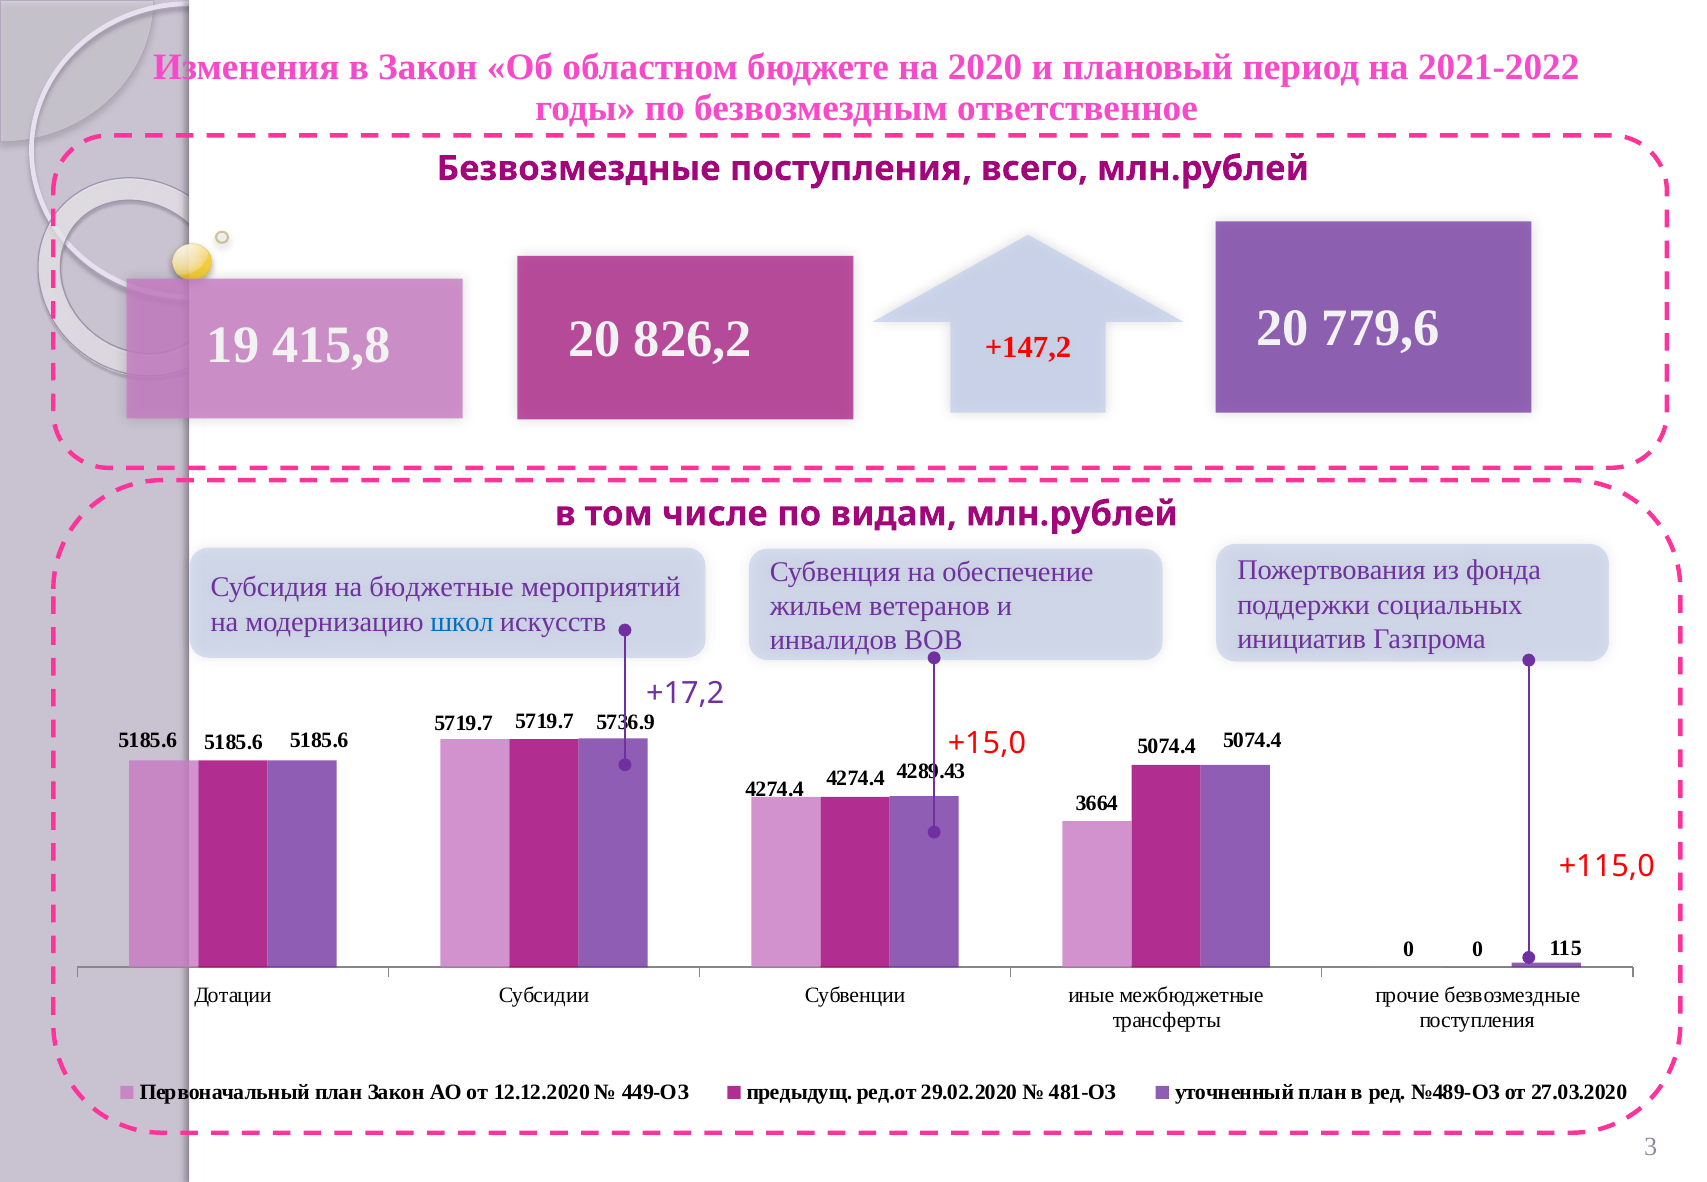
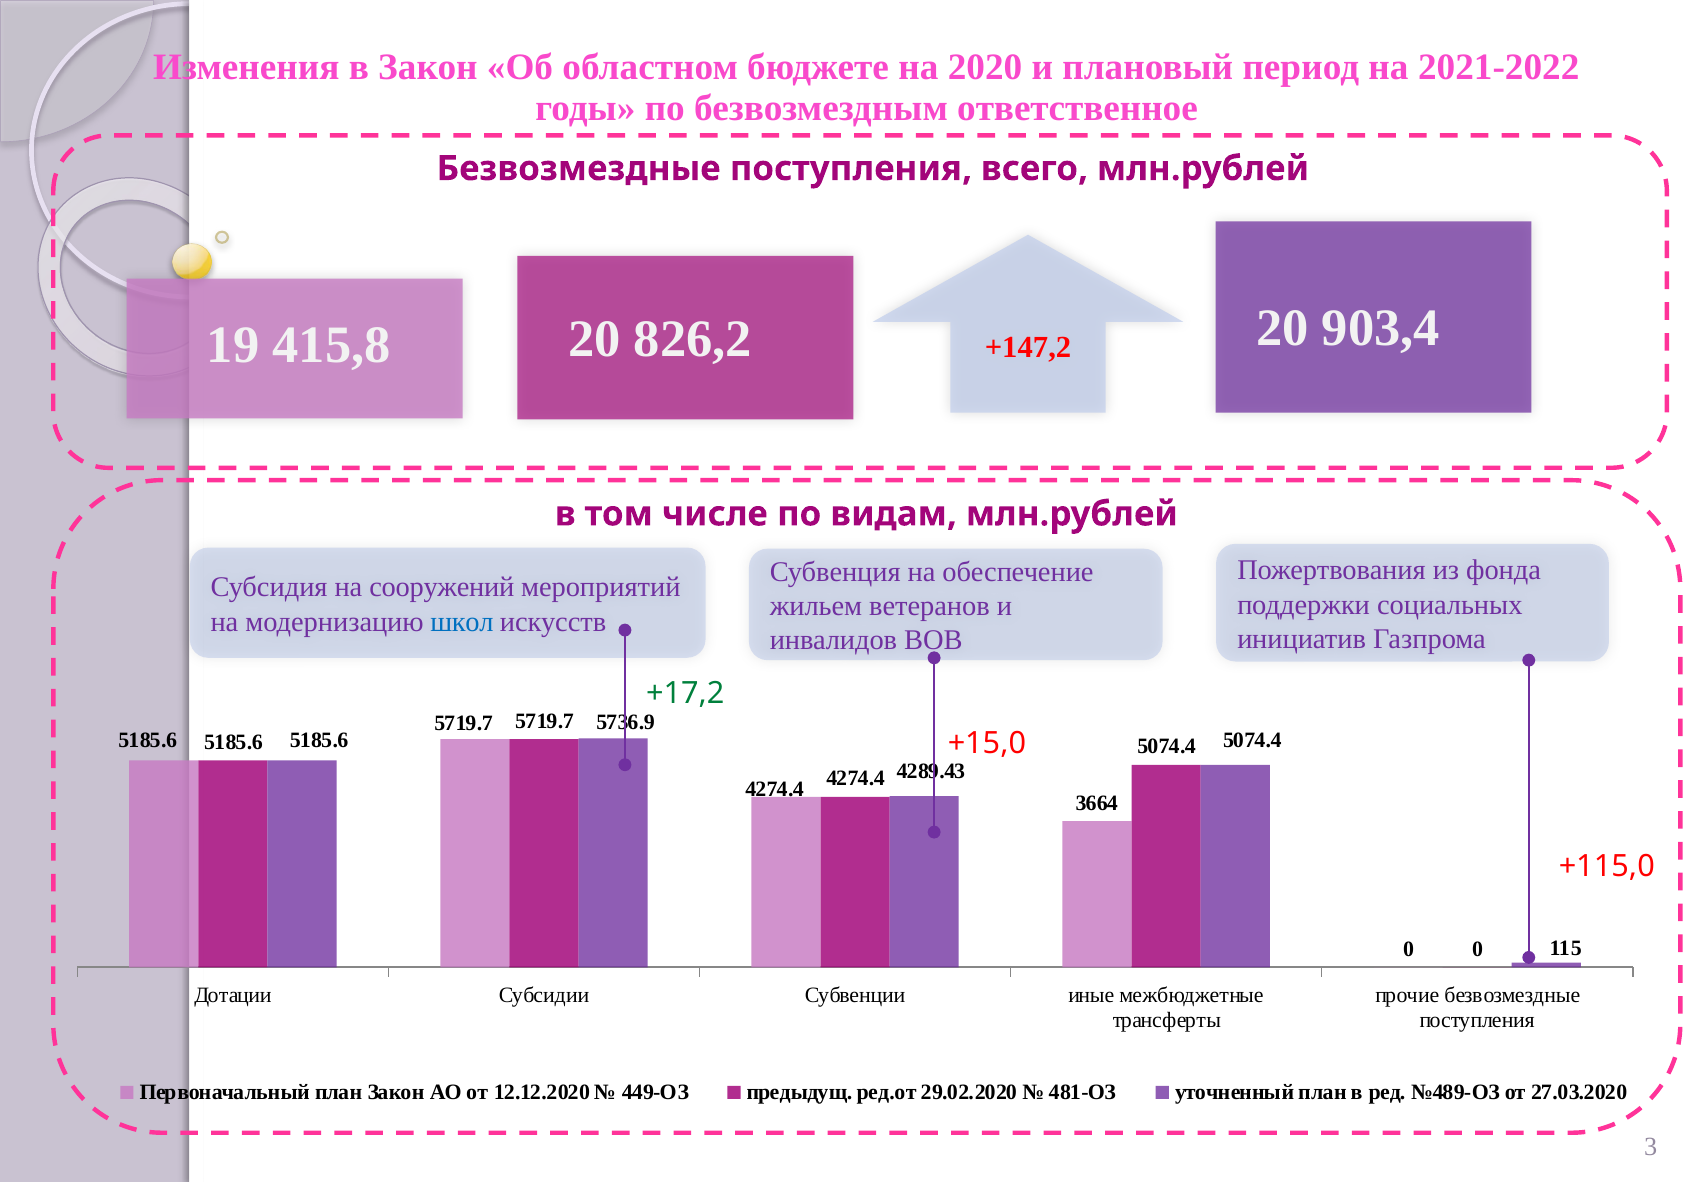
779,6: 779,6 -> 903,4
бюджетные: бюджетные -> сооружений
+17,2 colour: purple -> green
